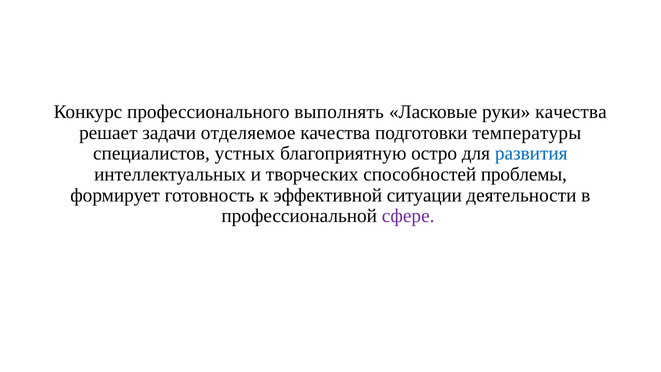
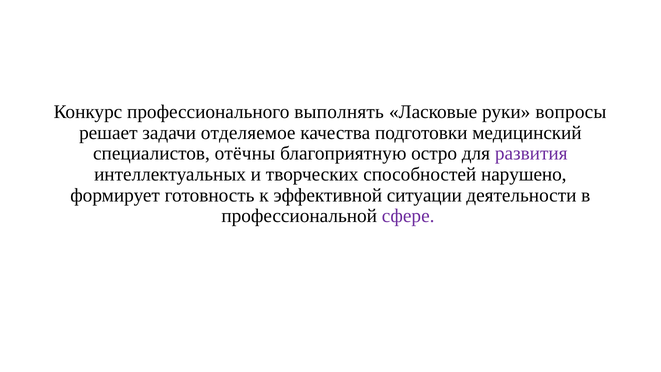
руки качества: качества -> вопросы
температуры: температуры -> медицинский
устных: устных -> отёчны
развития colour: blue -> purple
проблемы: проблемы -> нарушено
